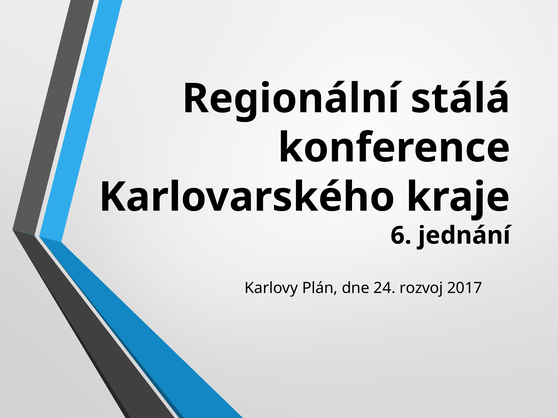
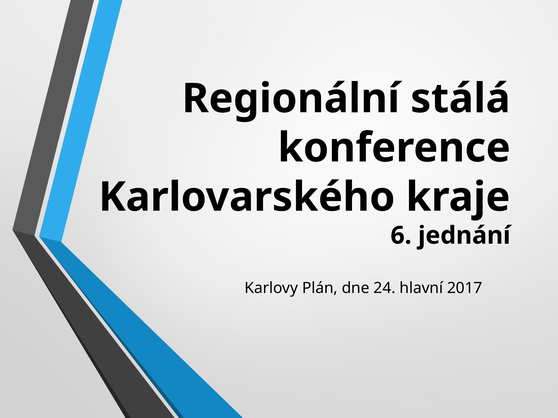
rozvoj: rozvoj -> hlavní
